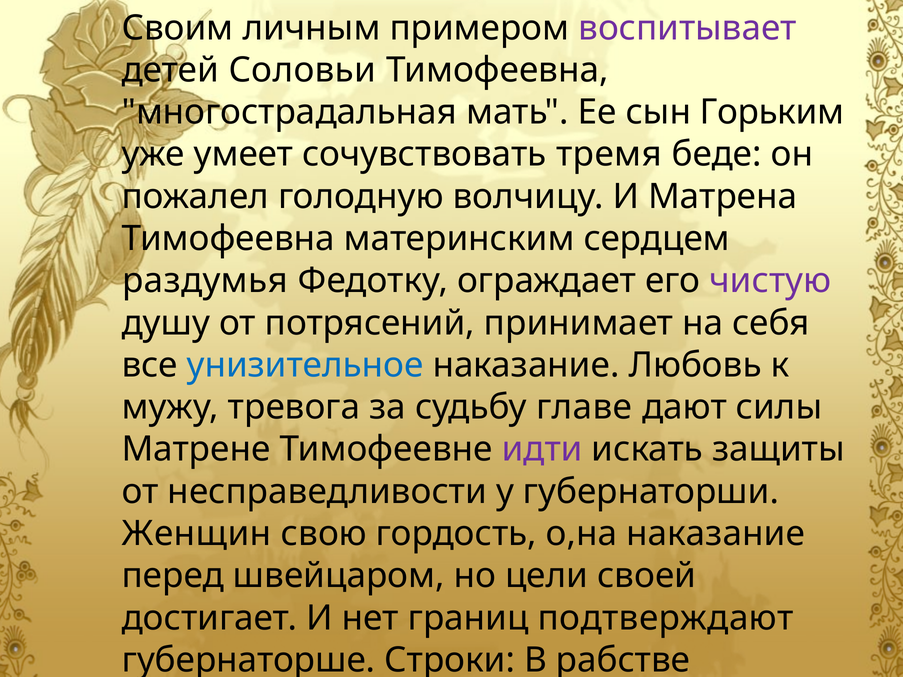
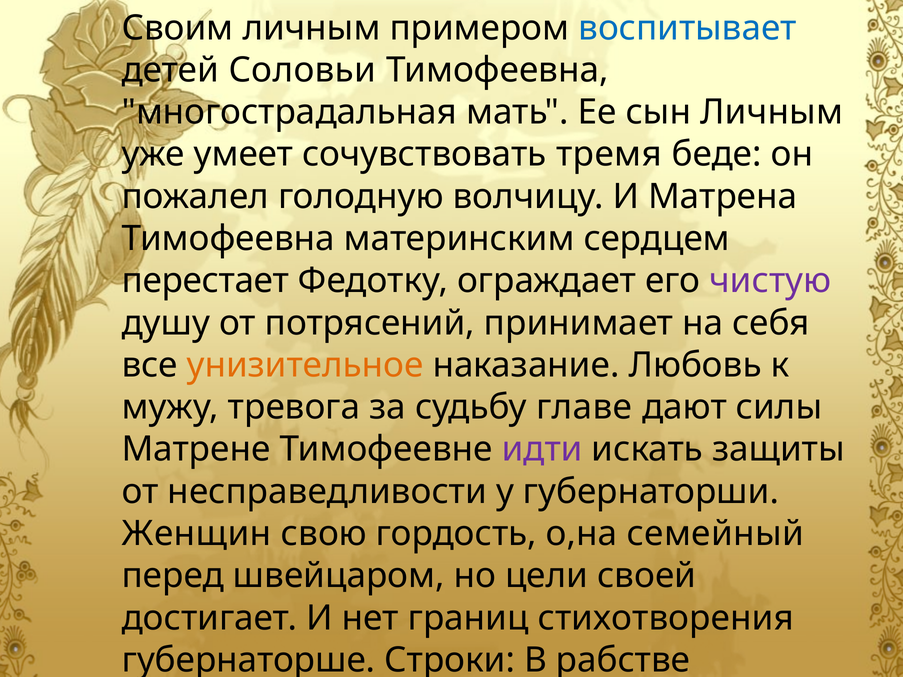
воспитывает colour: purple -> blue
сын Горьким: Горьким -> Личным
раздумья: раздумья -> перестает
унизительное colour: blue -> orange
о,на наказание: наказание -> семейный
подтверждают: подтверждают -> стихотворения
